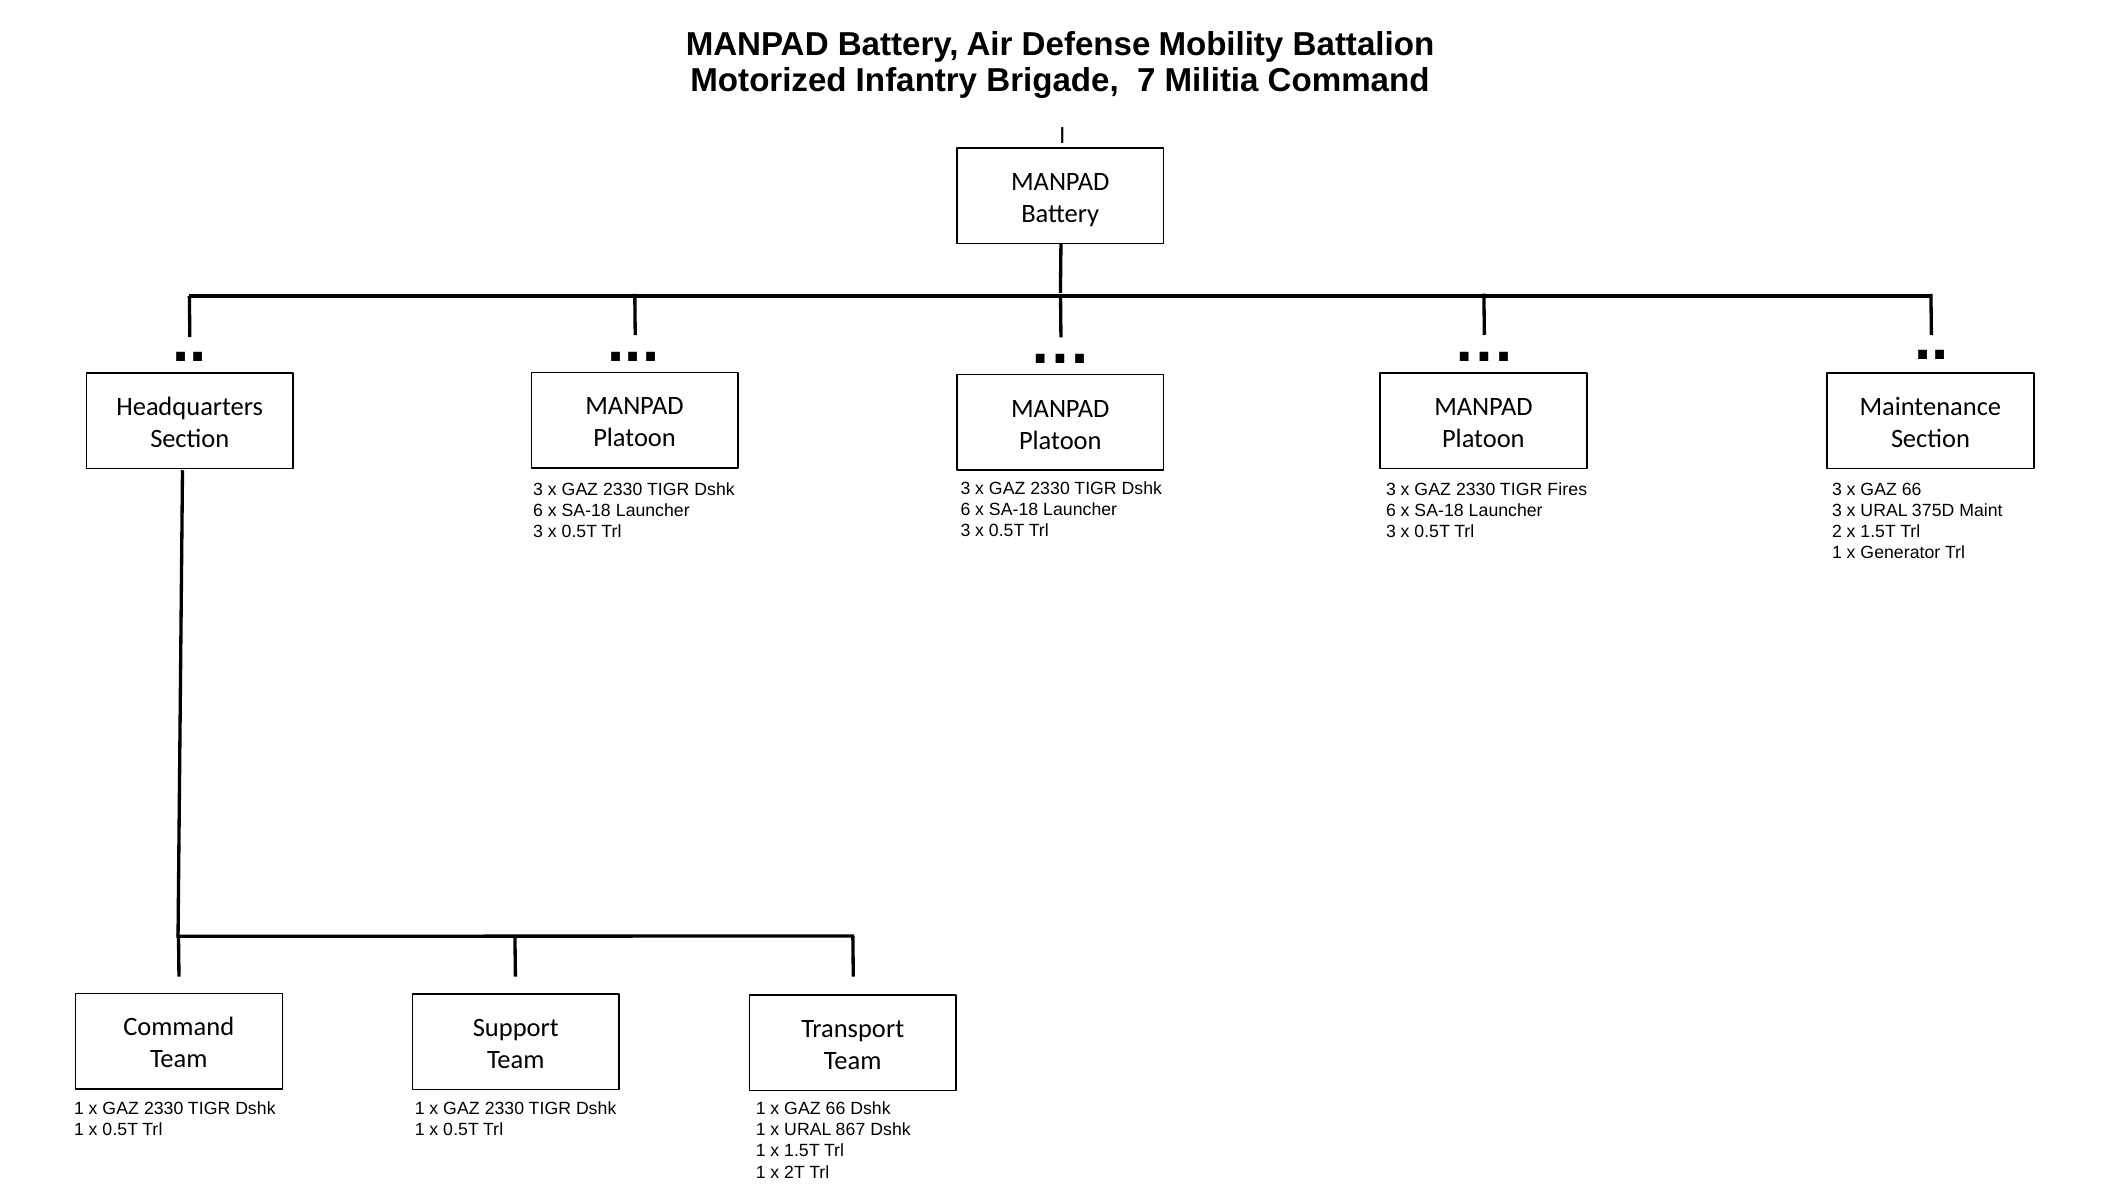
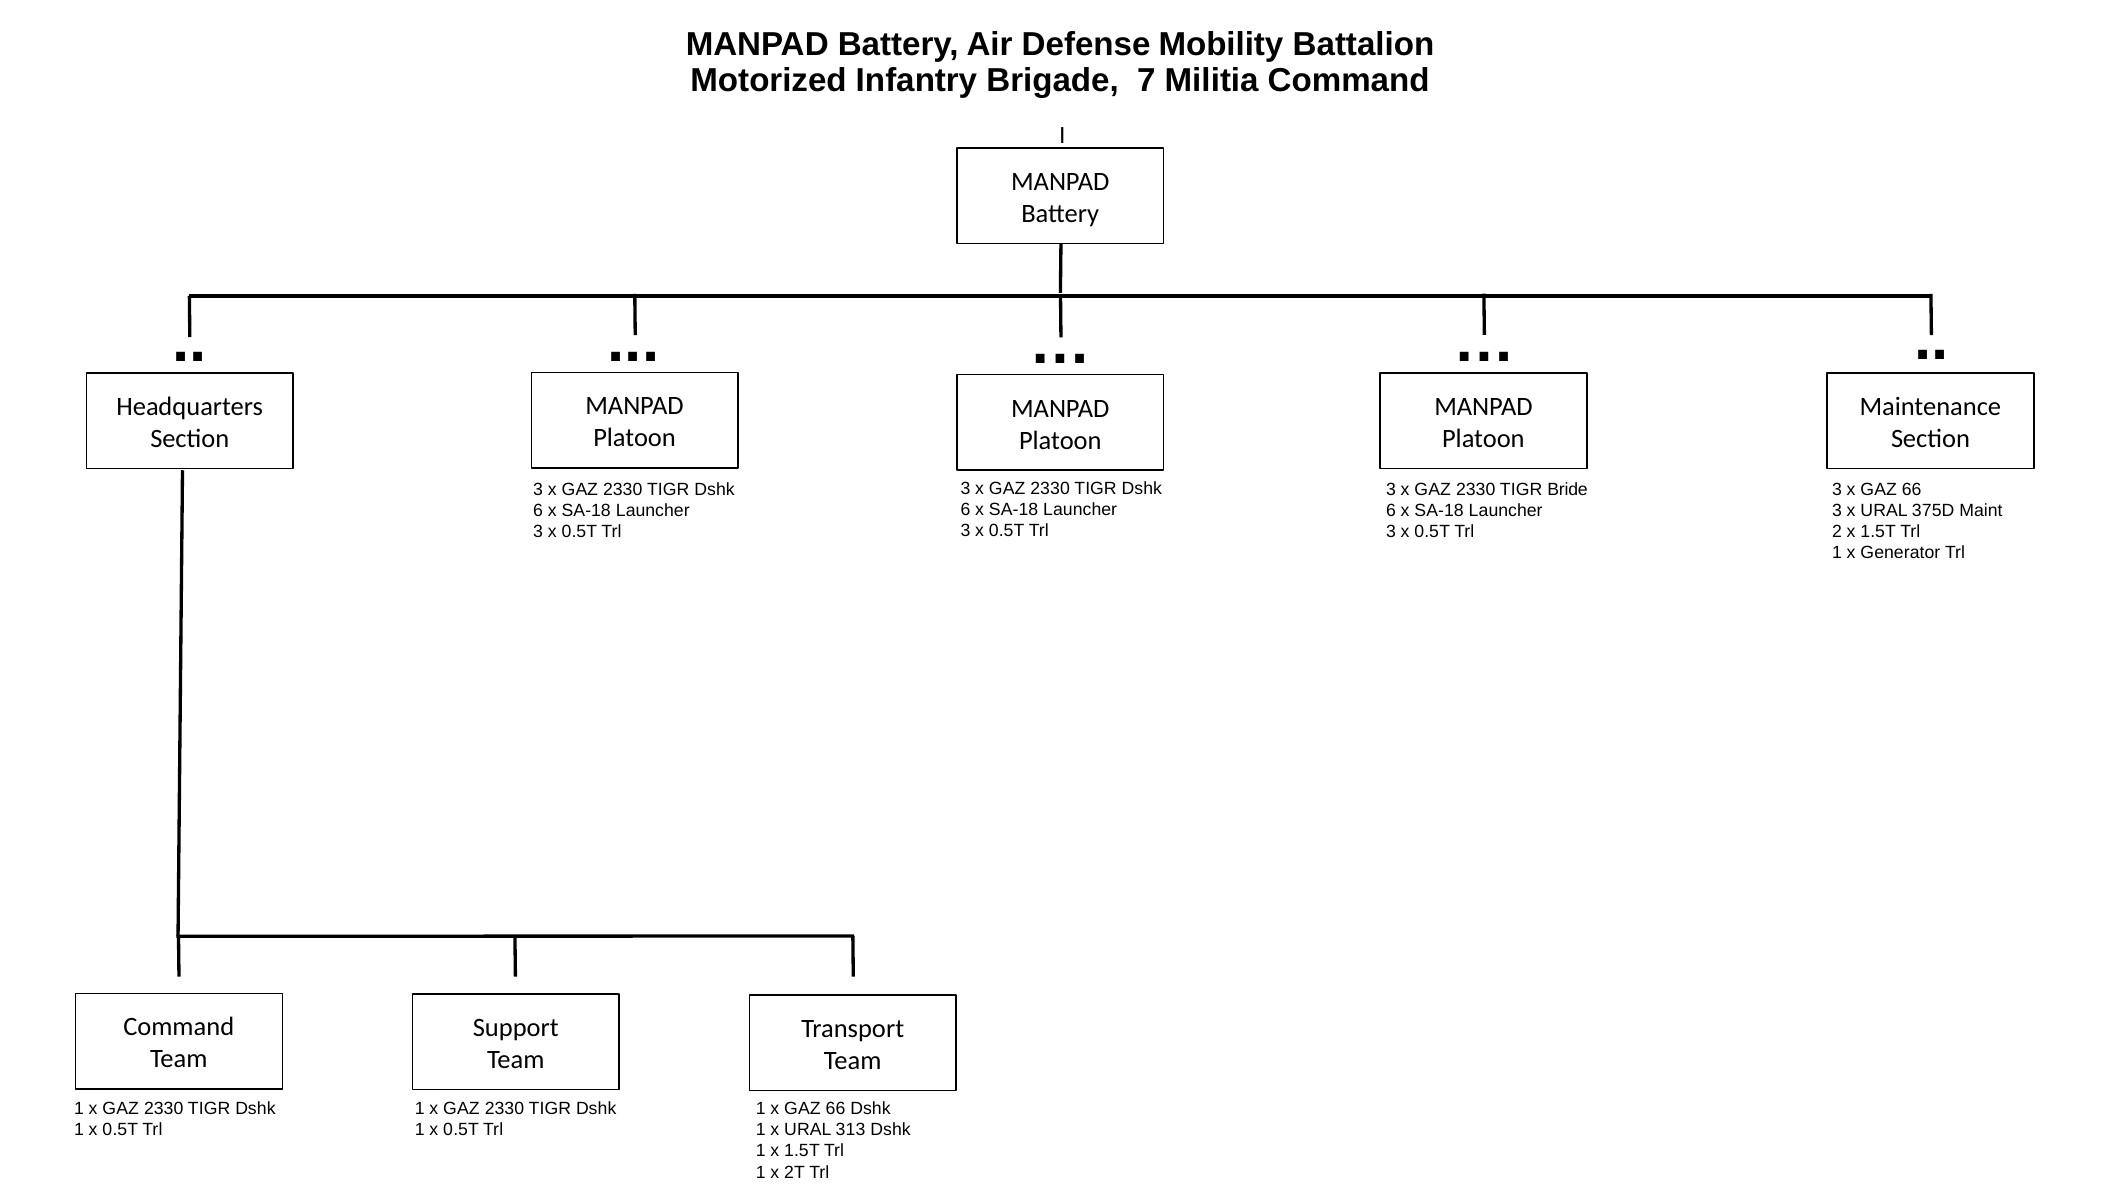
Fires: Fires -> Bride
867: 867 -> 313
